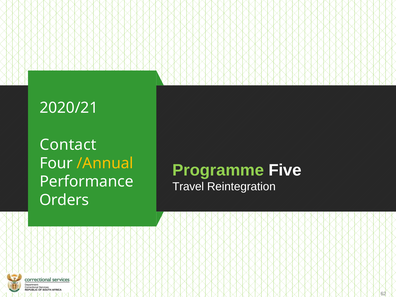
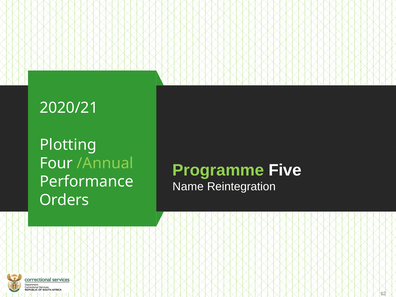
Contact: Contact -> Plotting
/Annual colour: yellow -> light green
Travel: Travel -> Name
